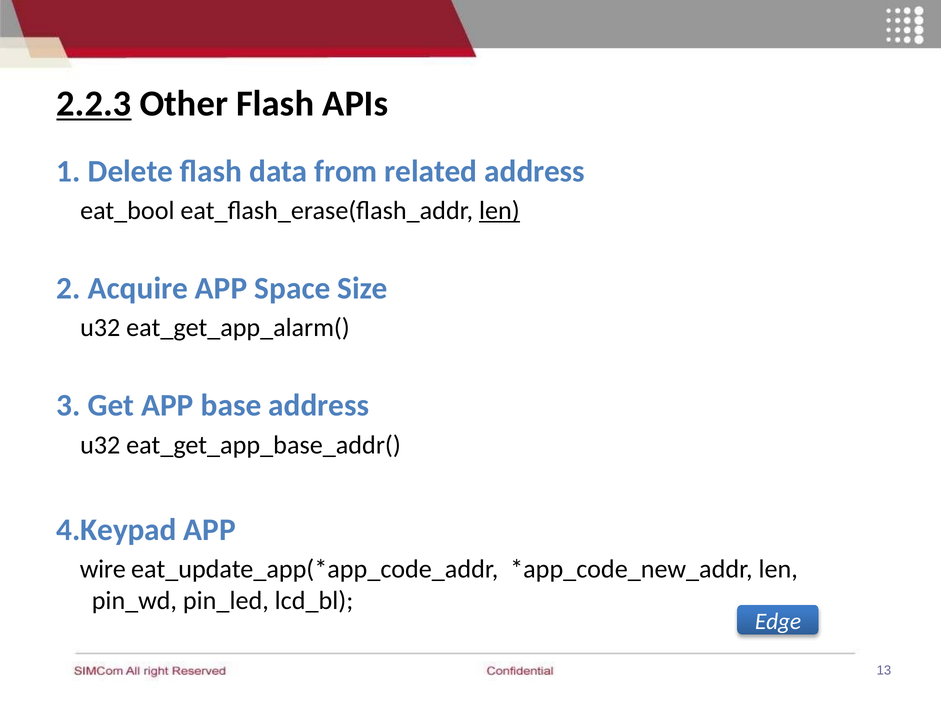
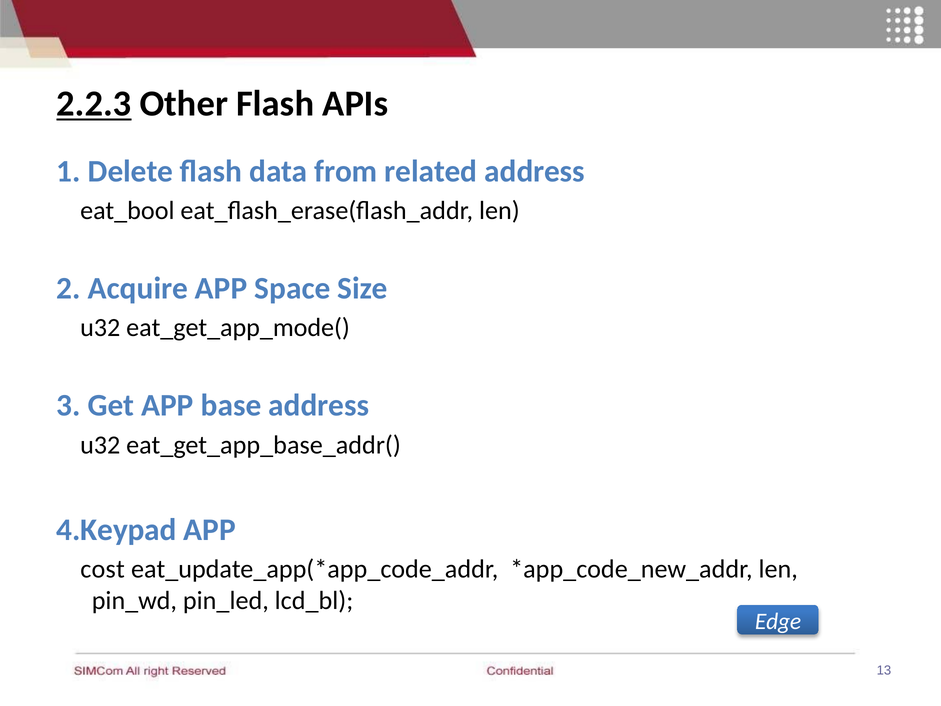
len at (499, 211) underline: present -> none
eat_get_app_alarm(: eat_get_app_alarm( -> eat_get_app_mode(
wire: wire -> cost
